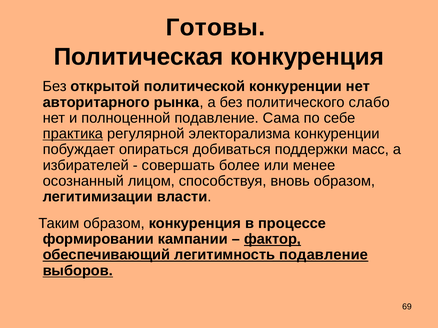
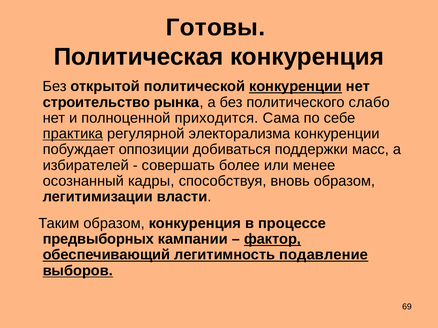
конкуренции at (296, 87) underline: none -> present
авторитарного: авторитарного -> строительство
полноценной подавление: подавление -> приходится
опираться: опираться -> оппозиции
лицом: лицом -> кадры
формировании: формировании -> предвыборных
